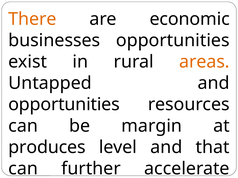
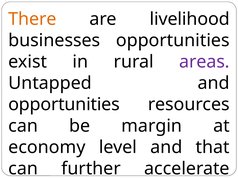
are economic: economic -> livelihood
areas colour: orange -> purple
produces: produces -> economy
